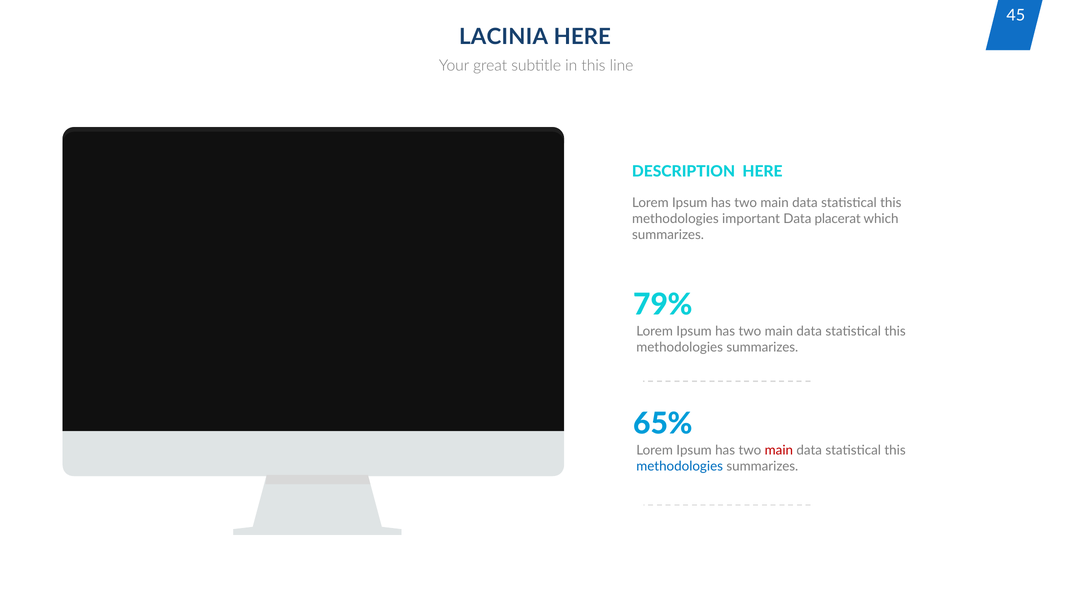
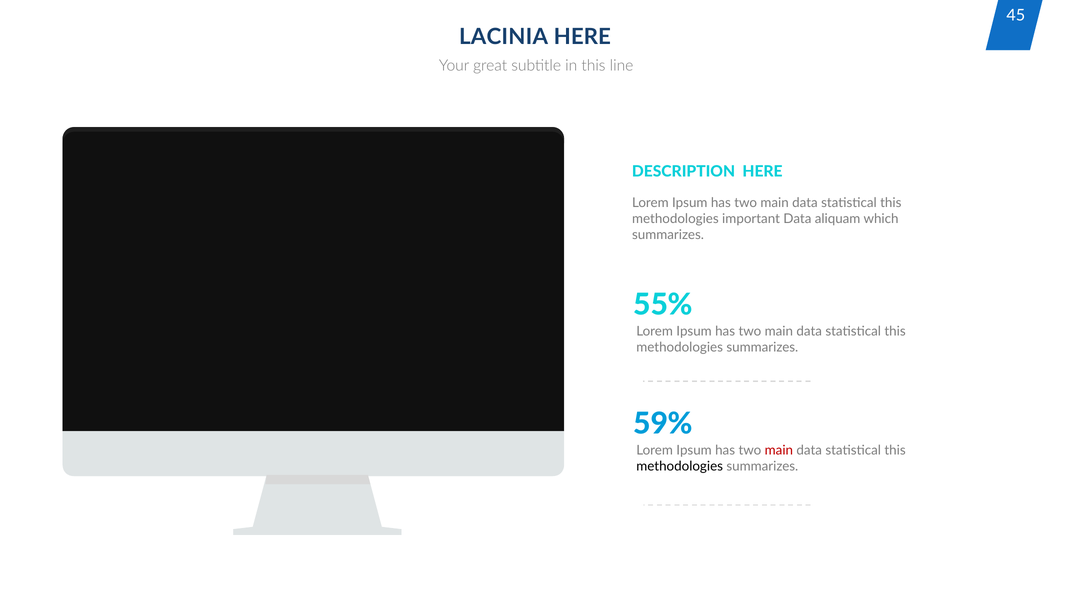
placerat: placerat -> aliquam
79%: 79% -> 55%
65%: 65% -> 59%
methodologies at (680, 467) colour: blue -> black
